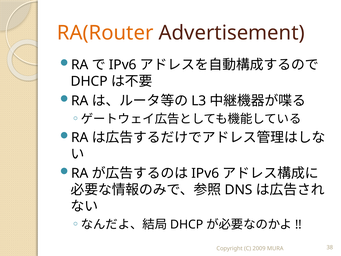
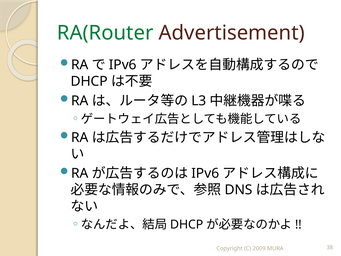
RA(Router colour: orange -> green
